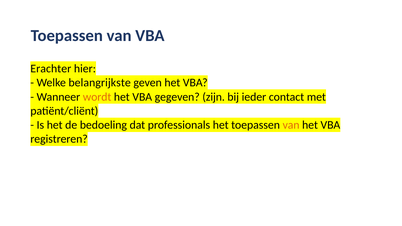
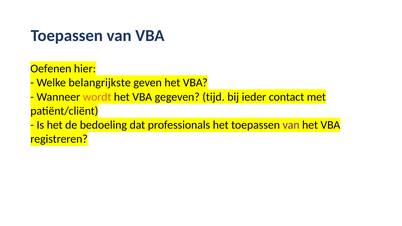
Erachter: Erachter -> Oefenen
zijn: zijn -> tijd
van at (291, 125) colour: orange -> purple
